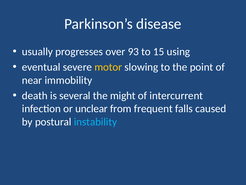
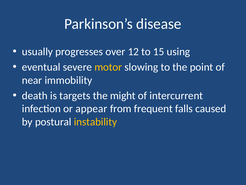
93: 93 -> 12
several: several -> targets
unclear: unclear -> appear
instability colour: light blue -> yellow
